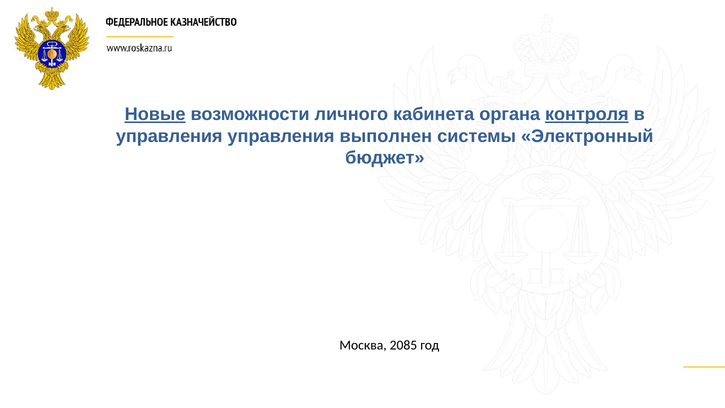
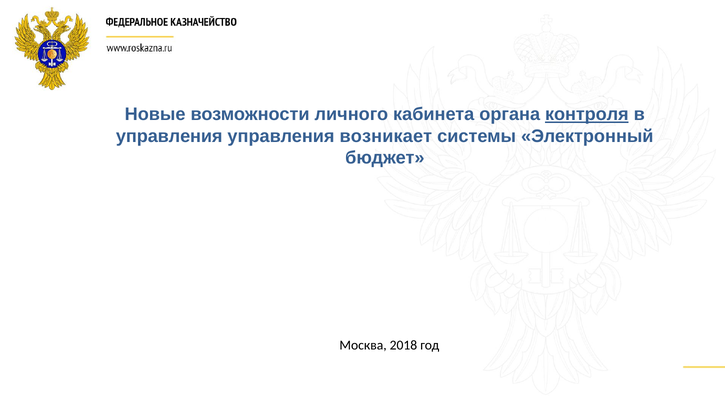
Новые underline: present -> none
выполнен: выполнен -> возникает
2085: 2085 -> 2018
